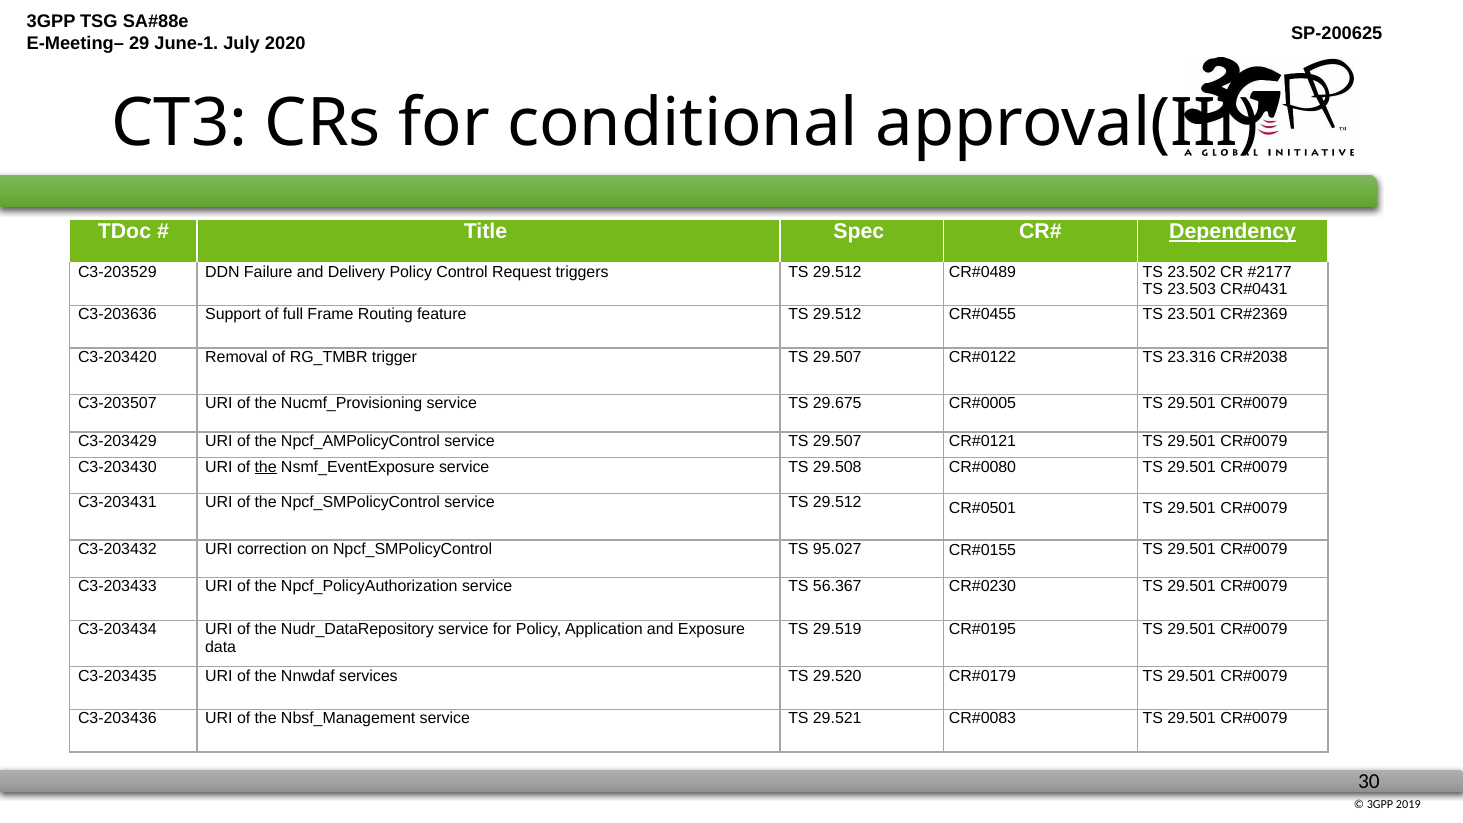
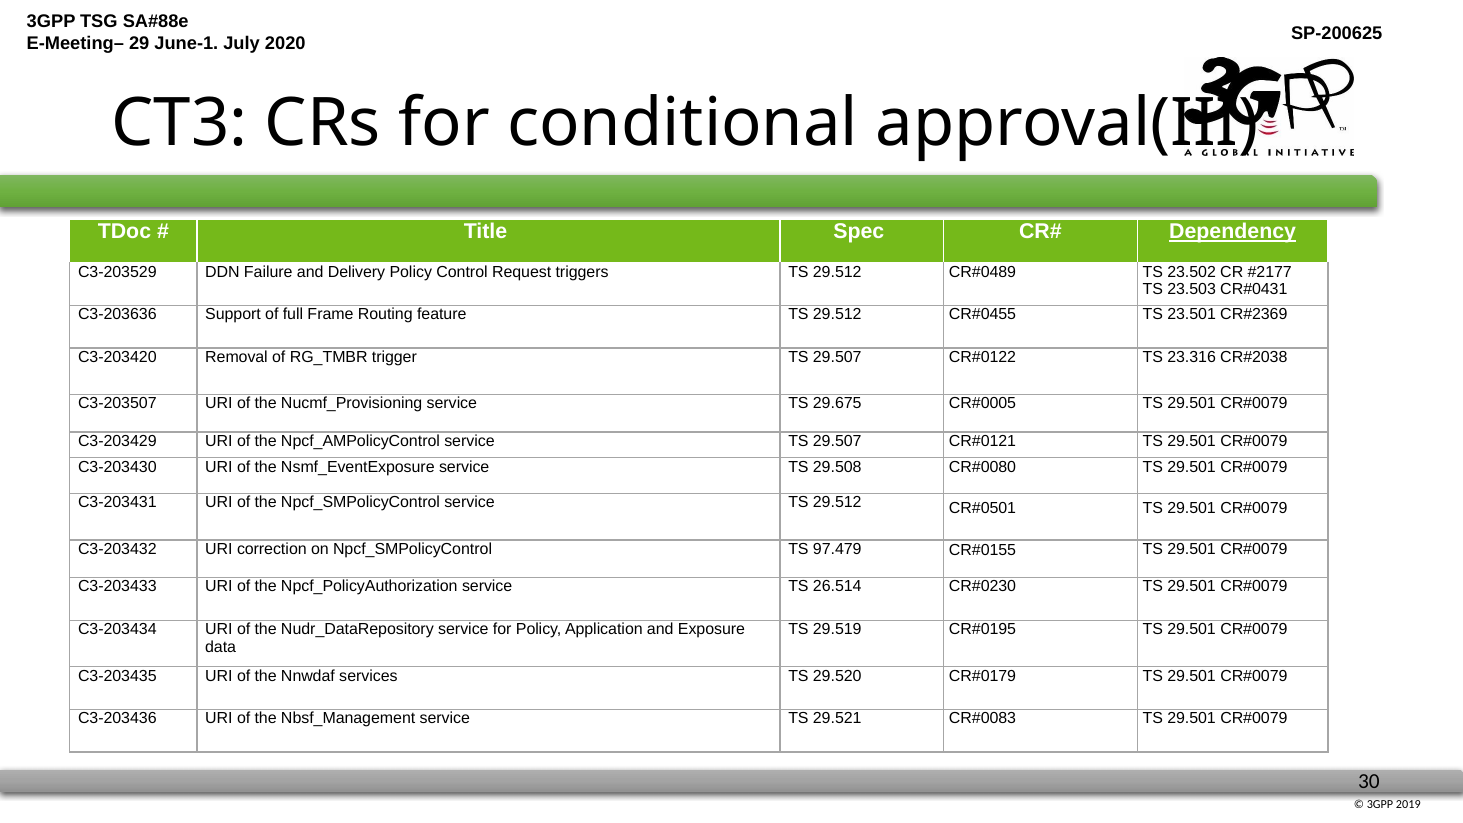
the at (266, 467) underline: present -> none
95.027: 95.027 -> 97.479
56.367: 56.367 -> 26.514
